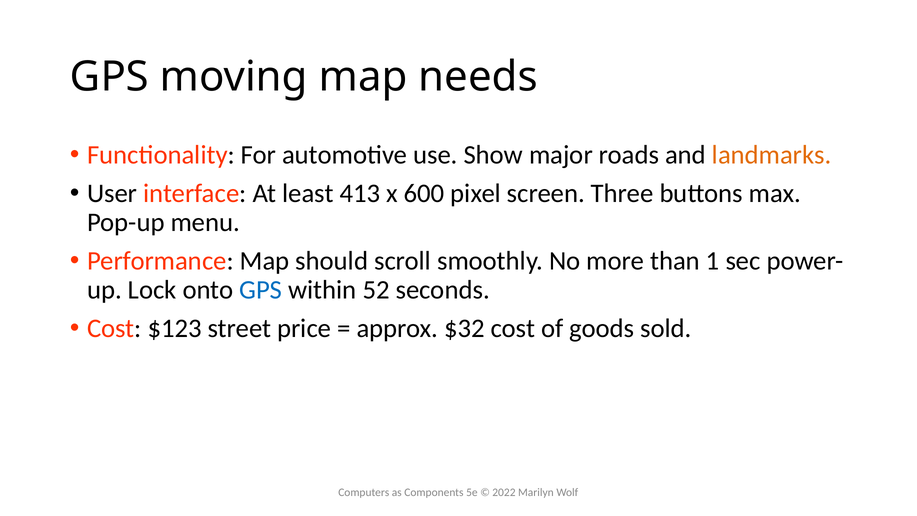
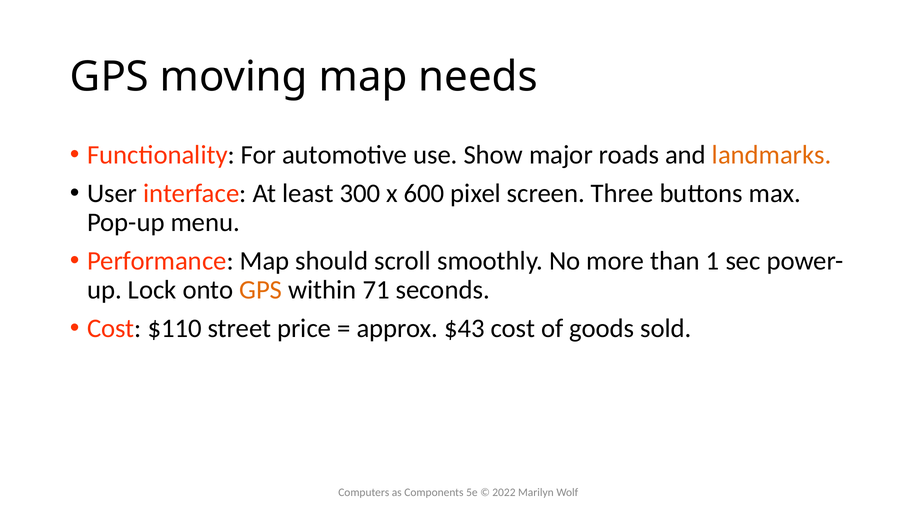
413: 413 -> 300
GPS at (261, 290) colour: blue -> orange
52: 52 -> 71
$123: $123 -> $110
$32: $32 -> $43
